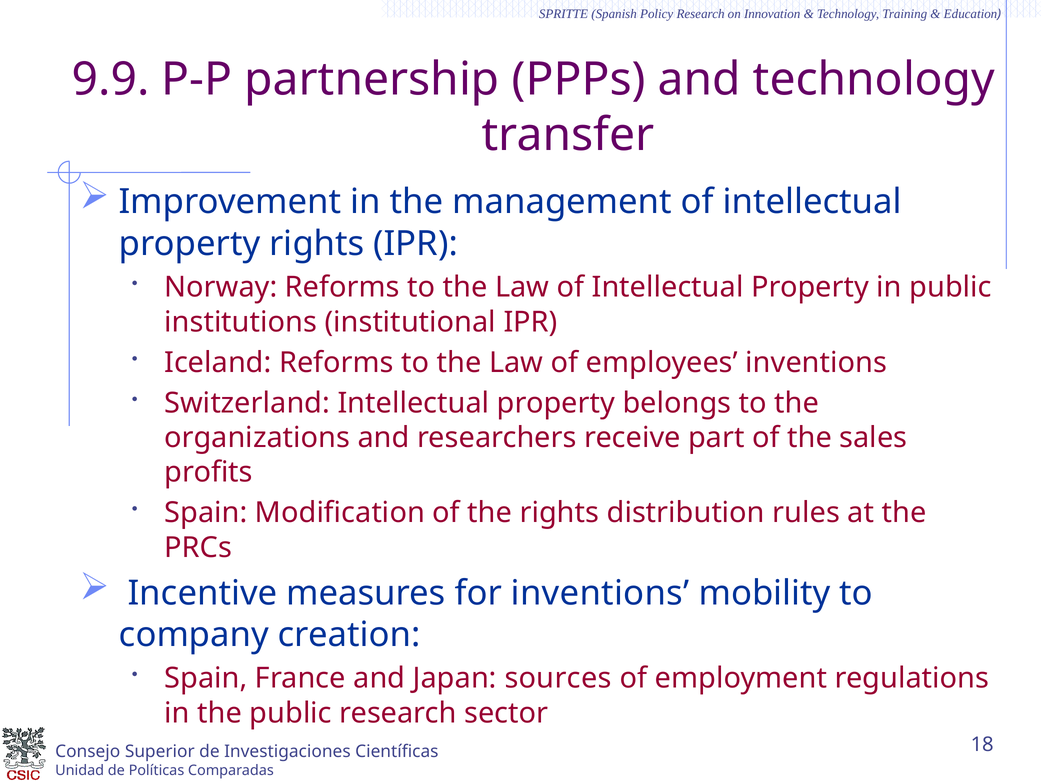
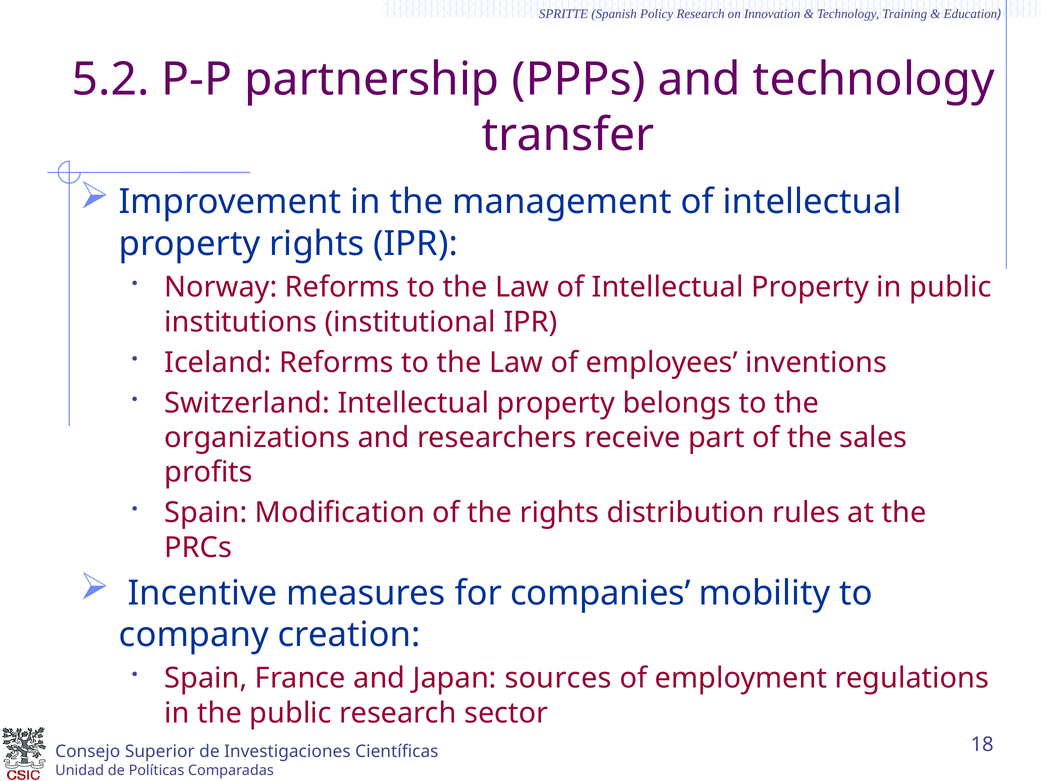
9.9: 9.9 -> 5.2
for inventions: inventions -> companies
